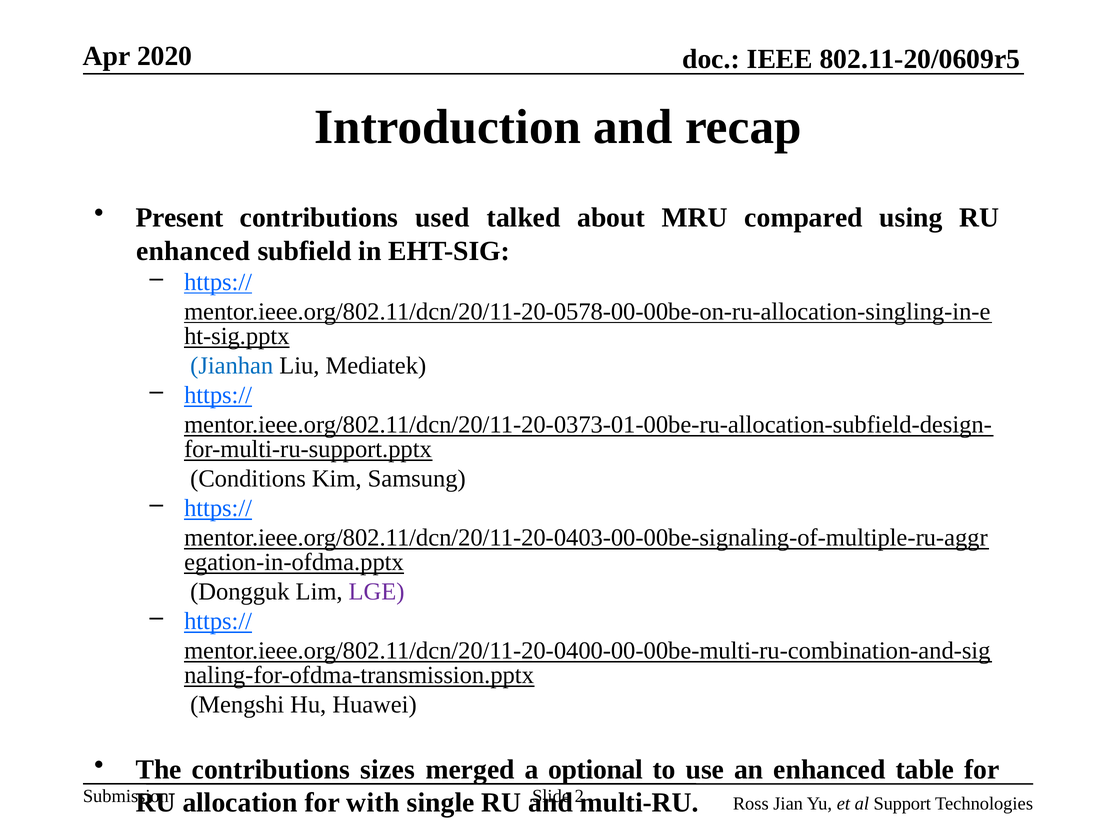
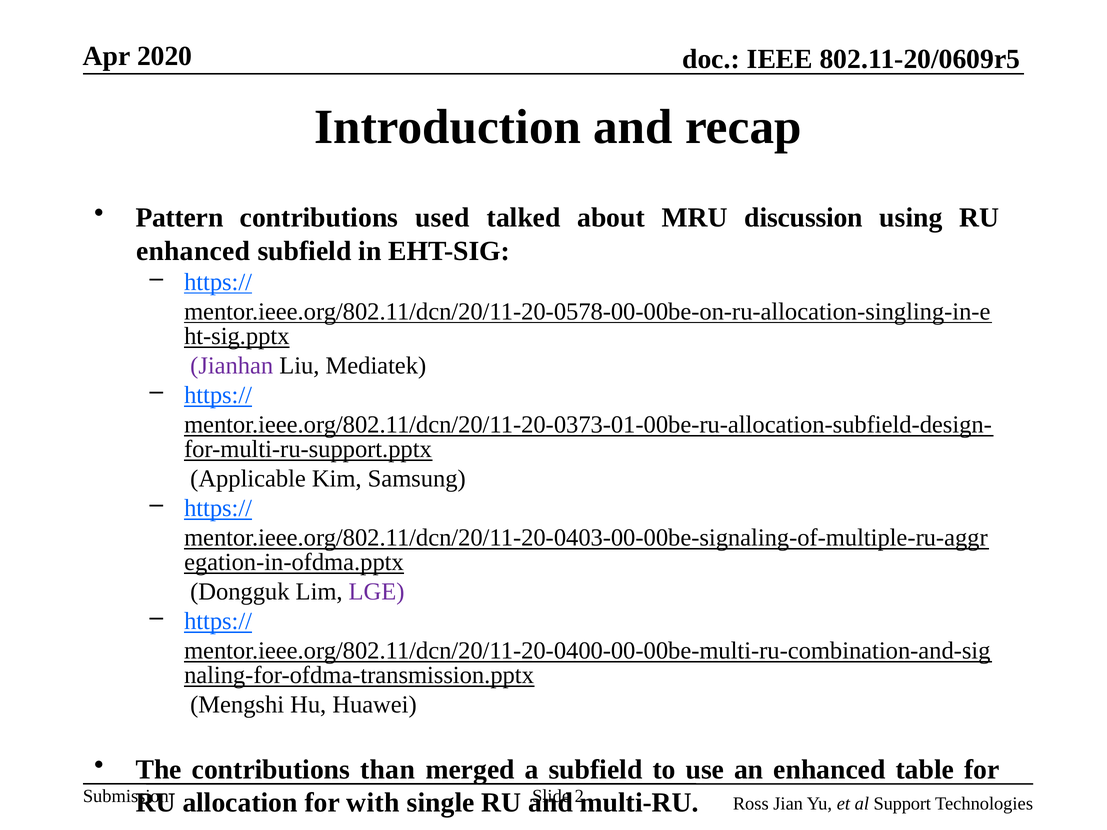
Present: Present -> Pattern
compared: compared -> discussion
Jianhan colour: blue -> purple
Conditions: Conditions -> Applicable
sizes: sizes -> than
a optional: optional -> subfield
